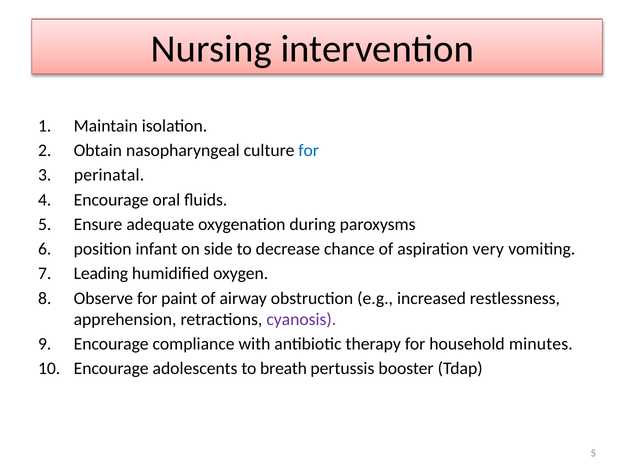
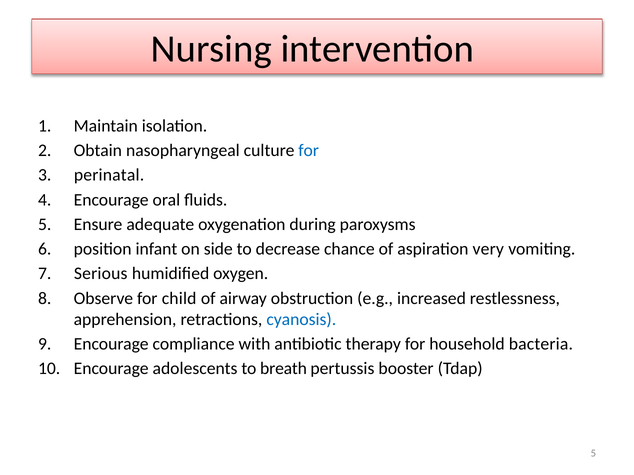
Leading: Leading -> Serious
paint: paint -> child
cyanosis colour: purple -> blue
minutes: minutes -> bacteria
